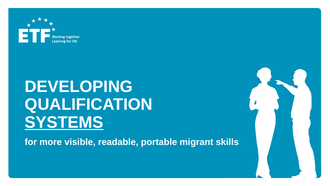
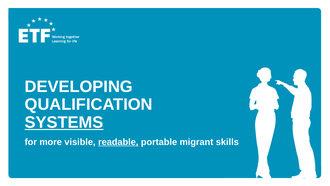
readable underline: none -> present
